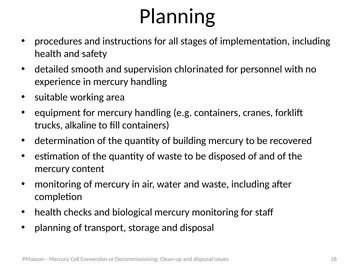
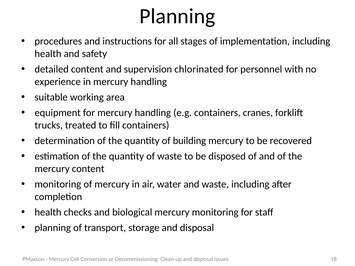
detailed smooth: smooth -> content
alkaline: alkaline -> treated
